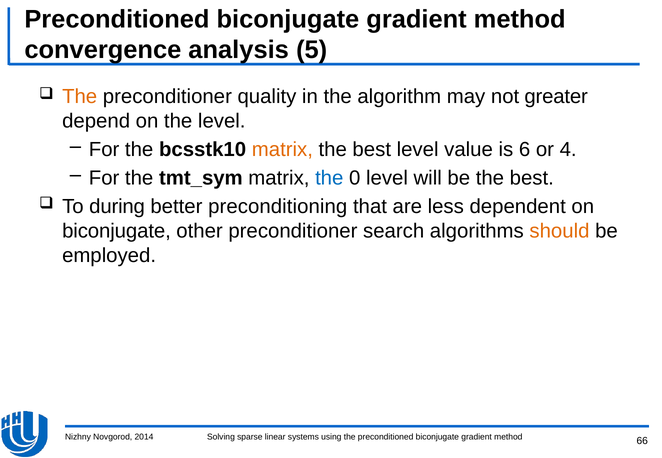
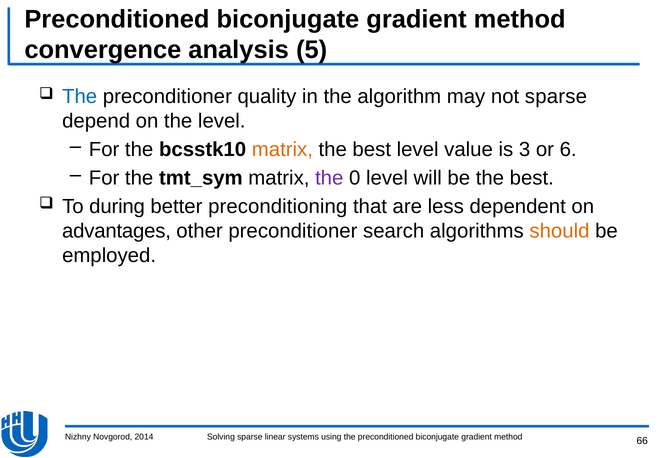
The at (80, 97) colour: orange -> blue
not greater: greater -> sparse
6: 6 -> 3
4: 4 -> 6
the at (329, 178) colour: blue -> purple
biconjugate at (116, 231): biconjugate -> advantages
